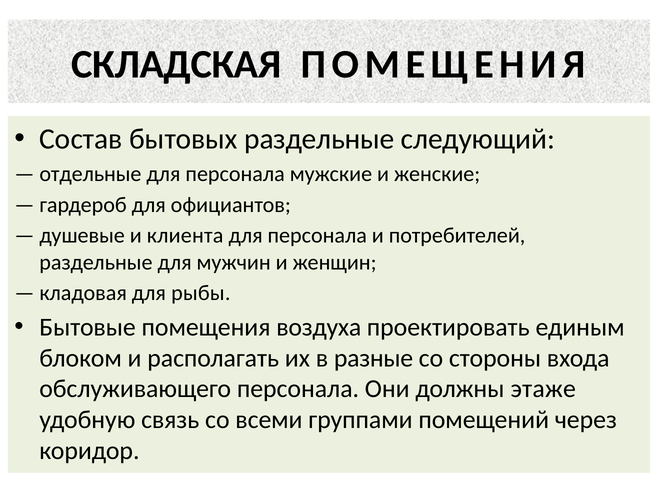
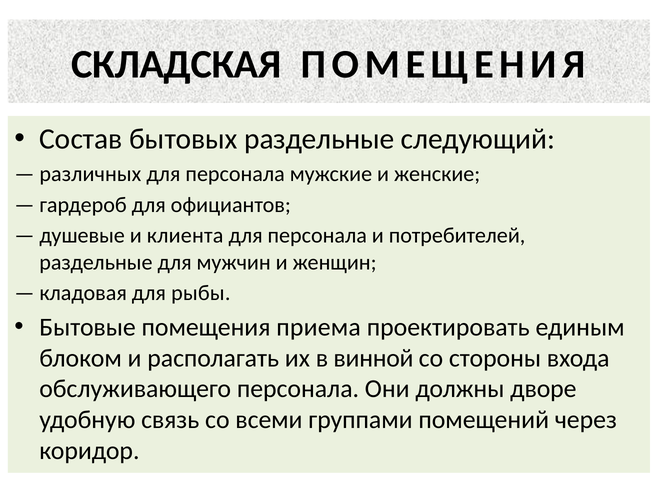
отдельные: отдельные -> различных
воздуха: воздуха -> приема
разные: разные -> винной
этаже: этаже -> дворе
